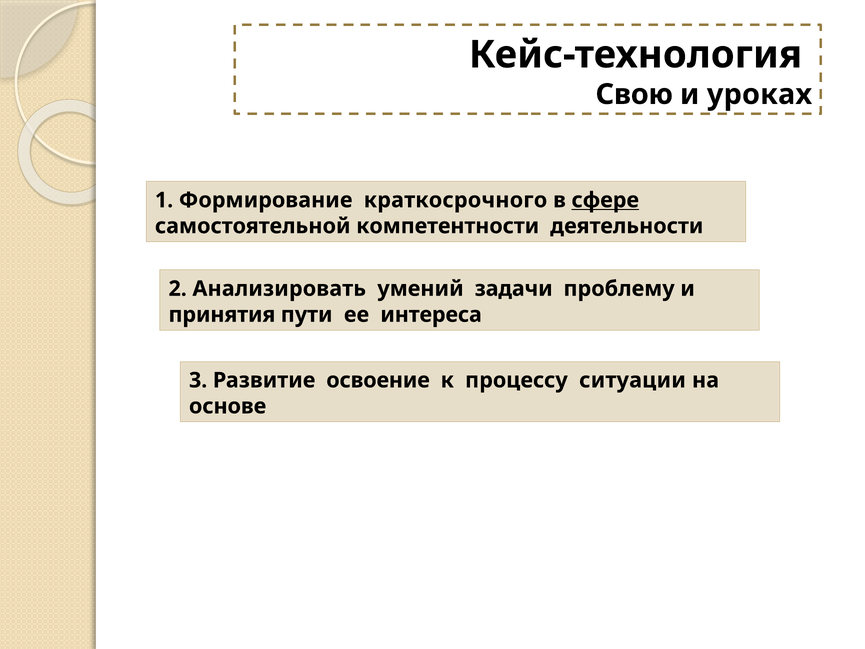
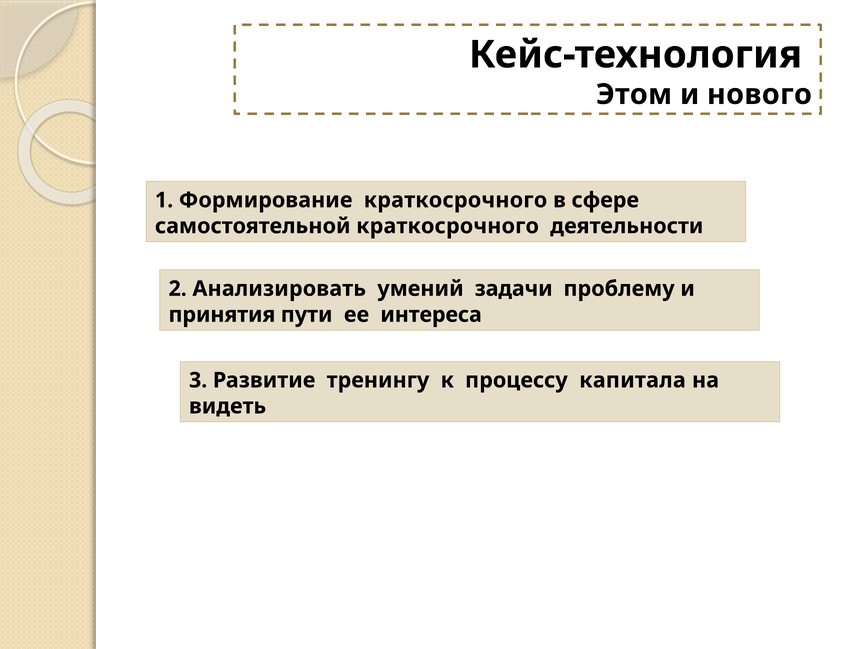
Свою: Свою -> Этом
уроках: уроках -> нового
сфере underline: present -> none
самостоятельной компетентности: компетентности -> краткосрочного
освоение: освоение -> тренингу
ситуации: ситуации -> капитала
основе: основе -> видеть
